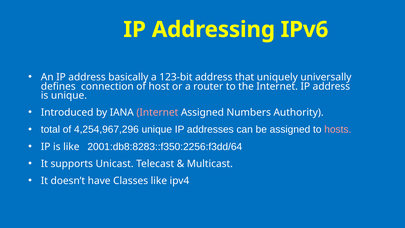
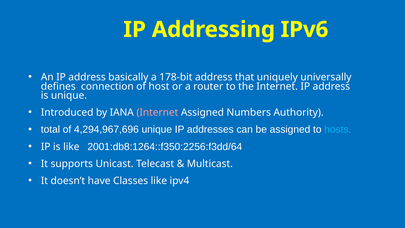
123-bit: 123-bit -> 178-bit
4,254,967,296: 4,254,967,296 -> 4,294,967,696
hosts colour: pink -> light blue
2001:db8:8283::f350:2256:f3dd/64: 2001:db8:8283::f350:2256:f3dd/64 -> 2001:db8:1264::f350:2256:f3dd/64
